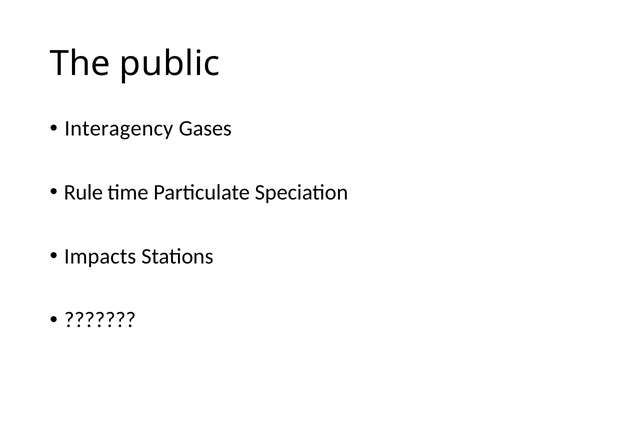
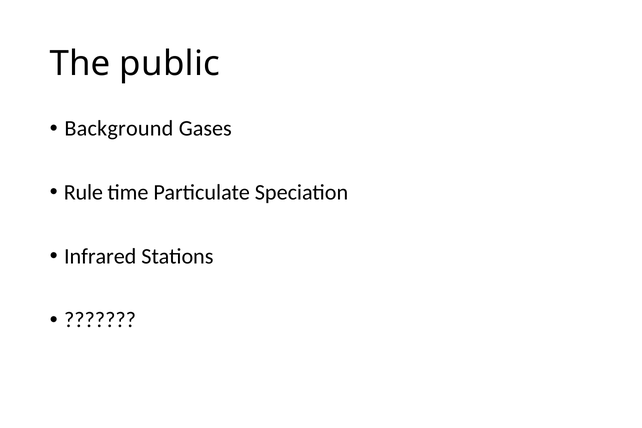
Interagency: Interagency -> Background
Impacts: Impacts -> Infrared
